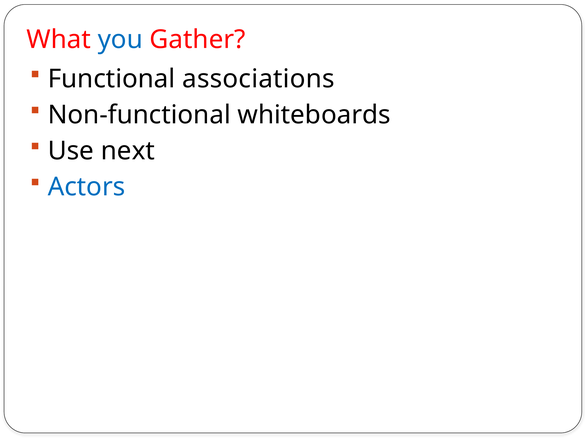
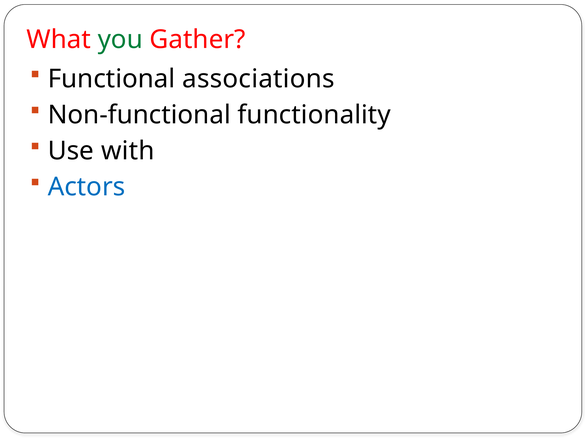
you colour: blue -> green
whiteboards: whiteboards -> functionality
next: next -> with
